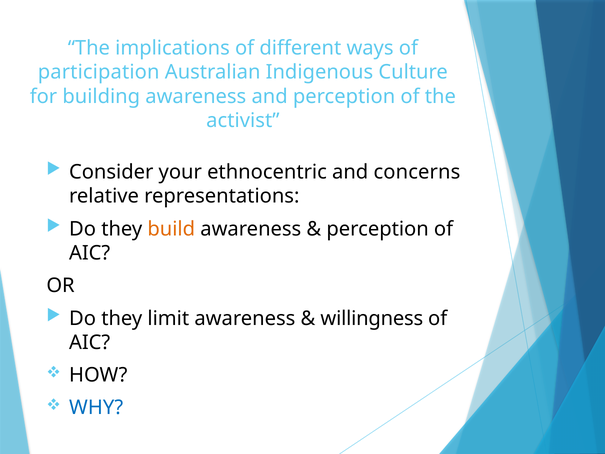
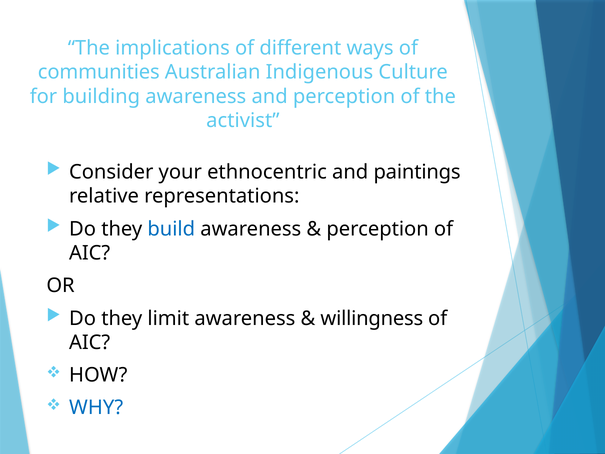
participation: participation -> communities
concerns: concerns -> paintings
build colour: orange -> blue
